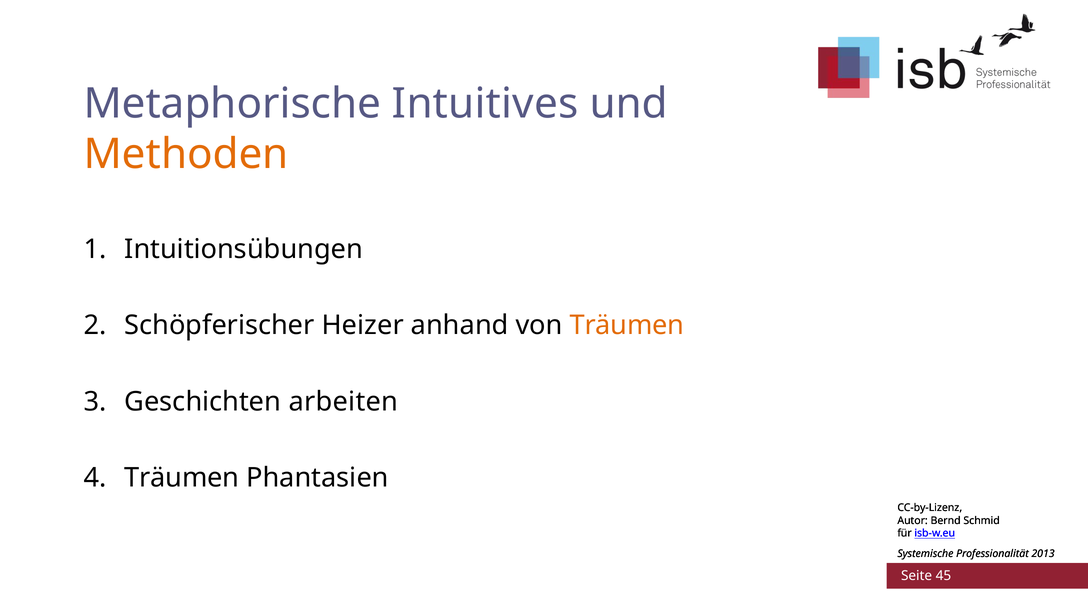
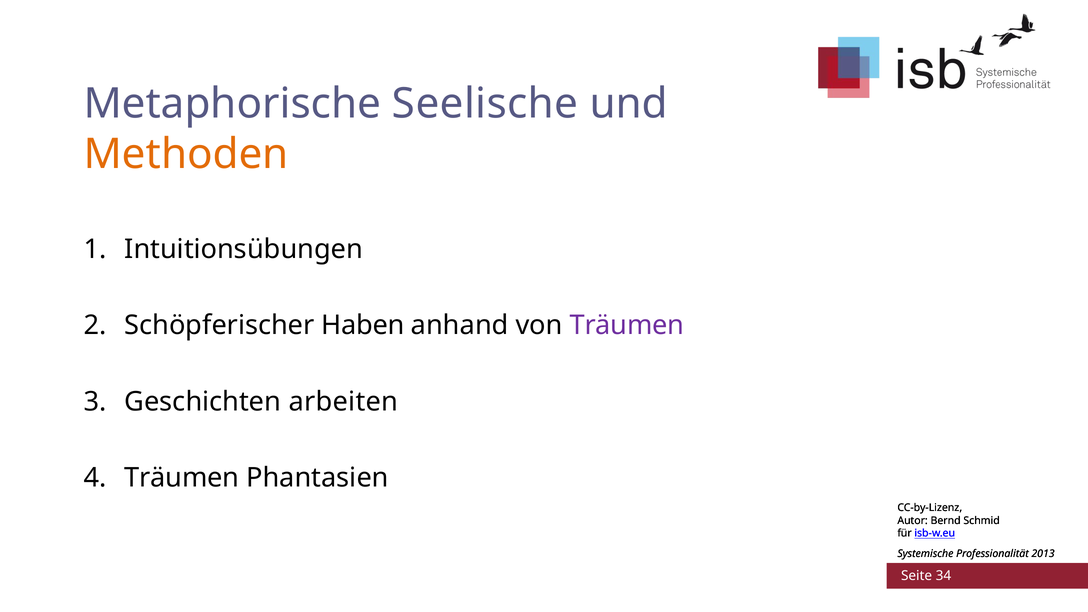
Intuitives: Intuitives -> Seelische
Heizer: Heizer -> Haben
Träumen at (627, 325) colour: orange -> purple
45: 45 -> 34
